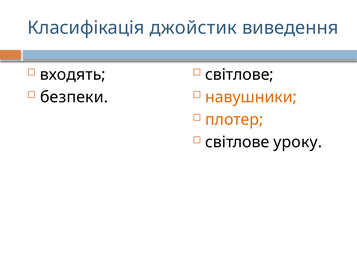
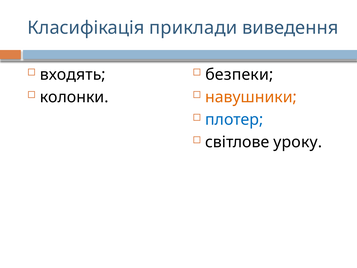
джойстик: джойстик -> приклади
світлове at (239, 74): світлове -> безпеки
безпеки: безпеки -> колонки
плотер colour: orange -> blue
